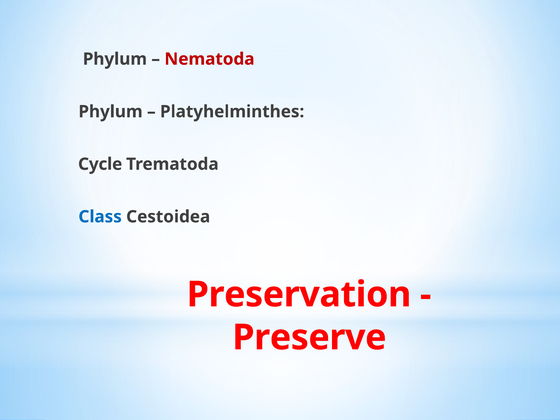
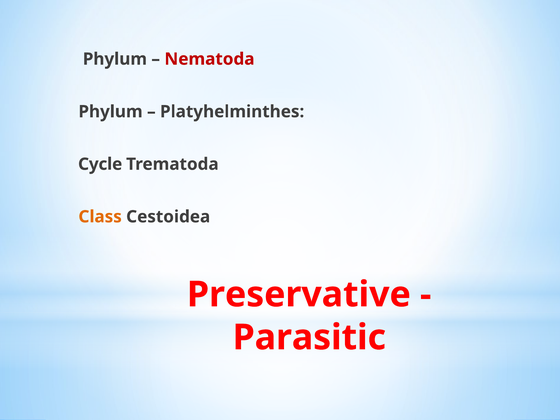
Class colour: blue -> orange
Preservation: Preservation -> Preservative
Preserve: Preserve -> Parasitic
